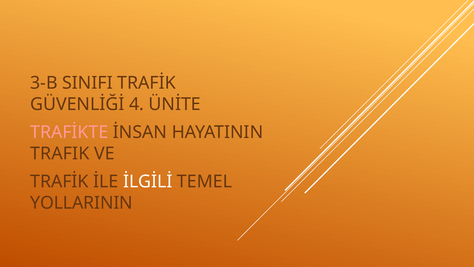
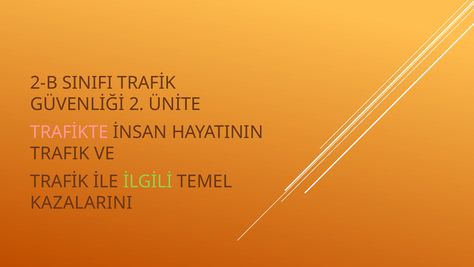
3-B: 3-B -> 2-B
4: 4 -> 2
İLGİLİ colour: white -> light green
YOLLARININ: YOLLARININ -> KAZALARINI
